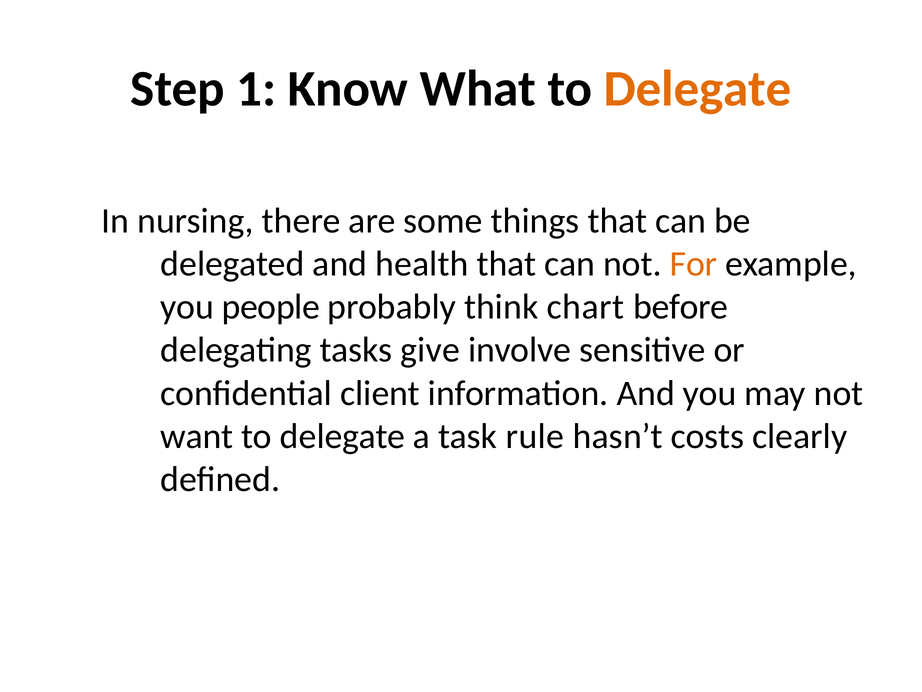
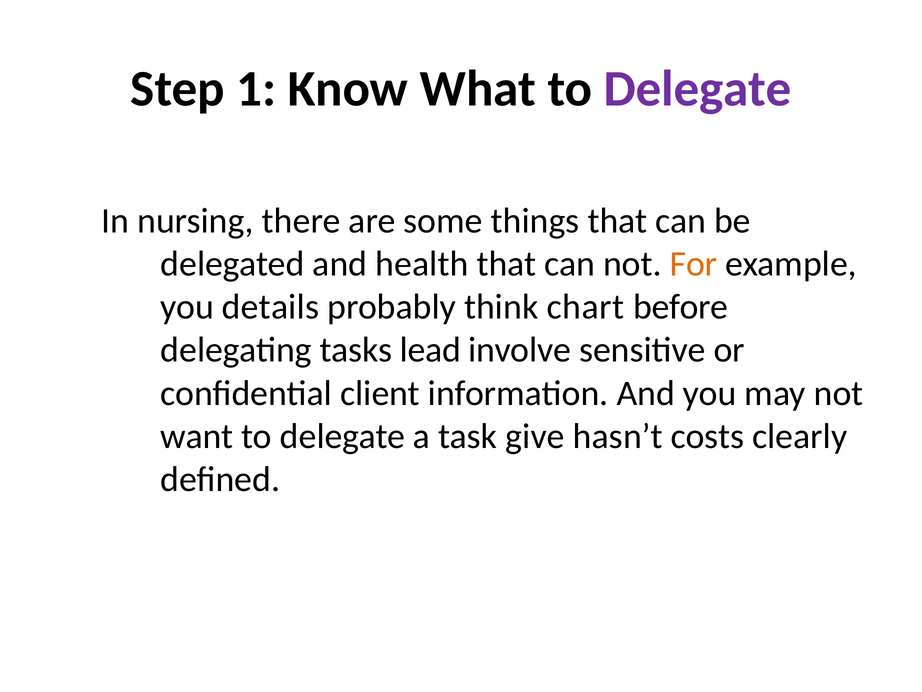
Delegate at (698, 89) colour: orange -> purple
people: people -> details
give: give -> lead
rule: rule -> give
